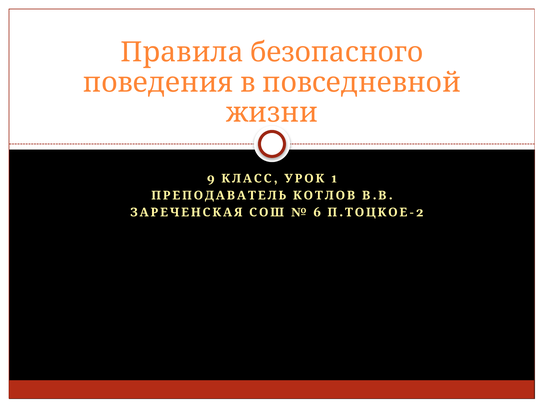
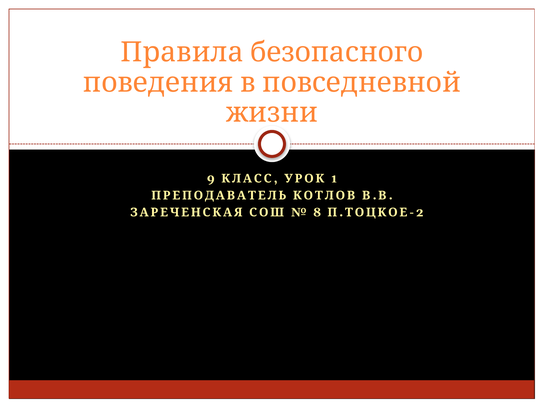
6: 6 -> 8
